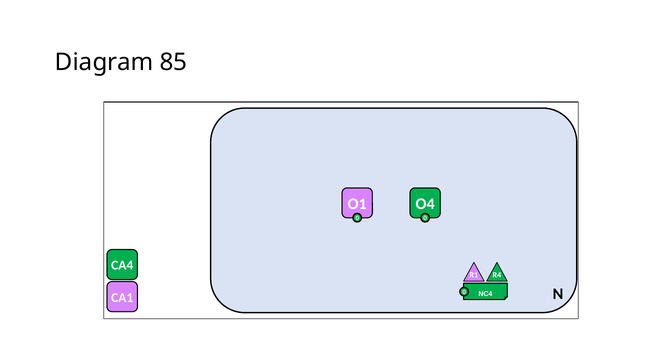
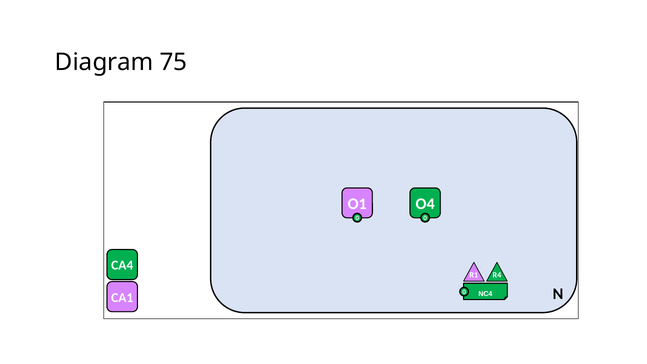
85: 85 -> 75
